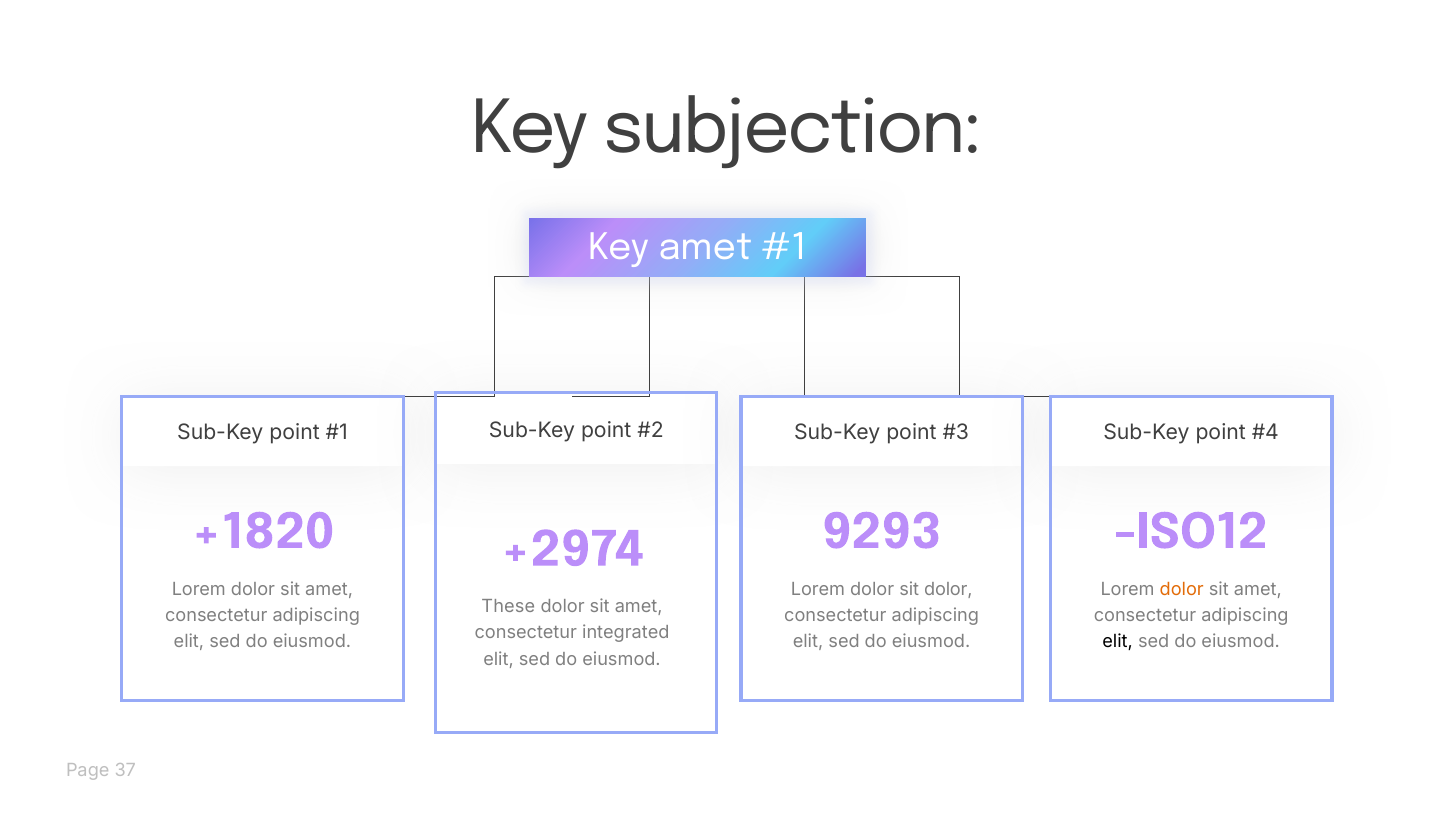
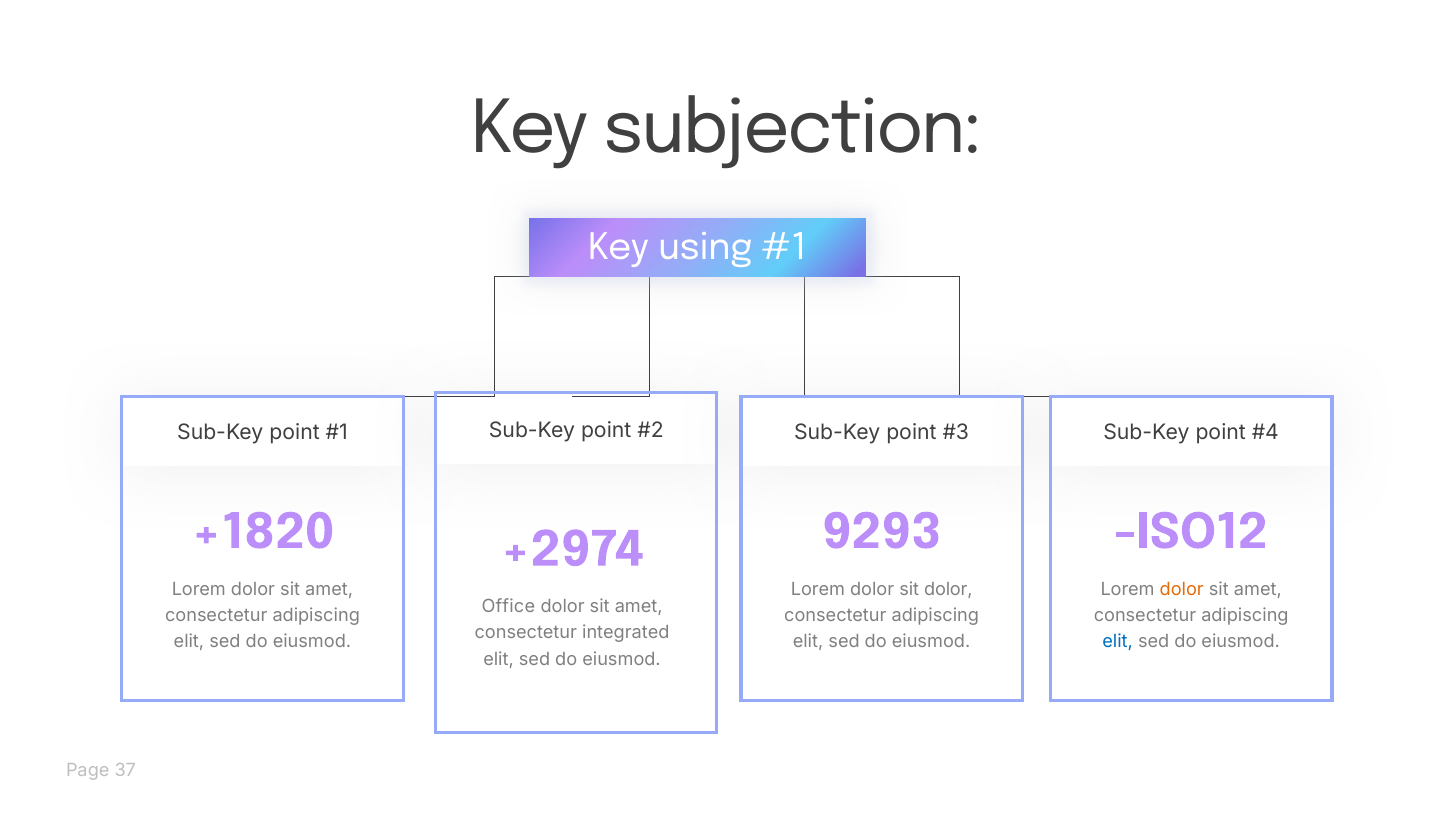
Key amet: amet -> using
These: These -> Office
elit at (1118, 641) colour: black -> blue
